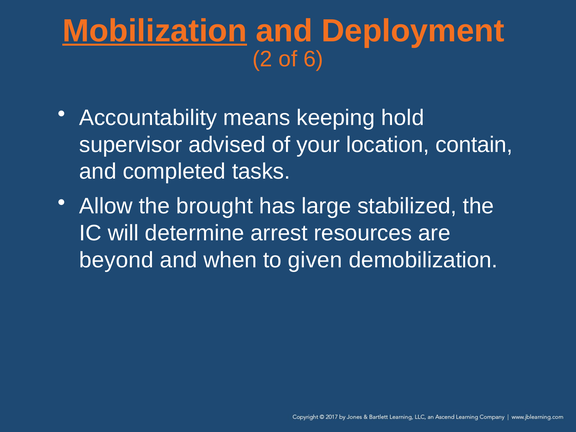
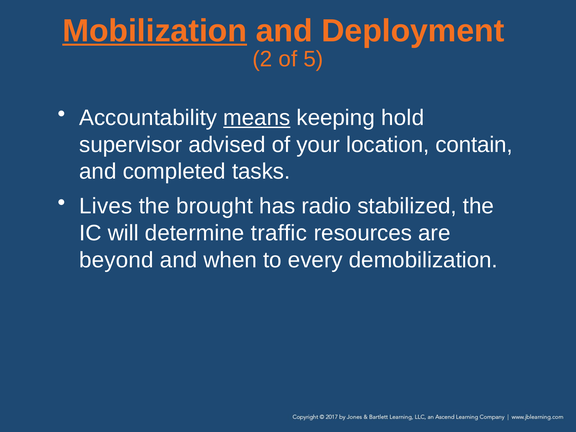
6: 6 -> 5
means underline: none -> present
Allow: Allow -> Lives
large: large -> radio
arrest: arrest -> traffic
given: given -> every
